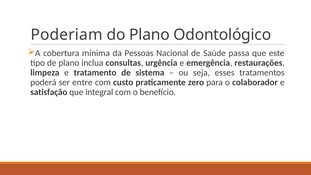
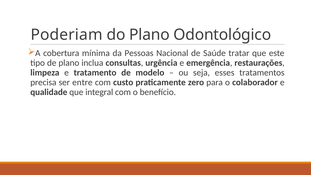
passa: passa -> tratar
sistema: sistema -> modelo
poderá: poderá -> precisa
satisfação: satisfação -> qualidade
